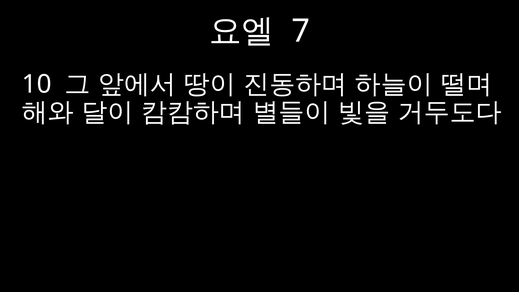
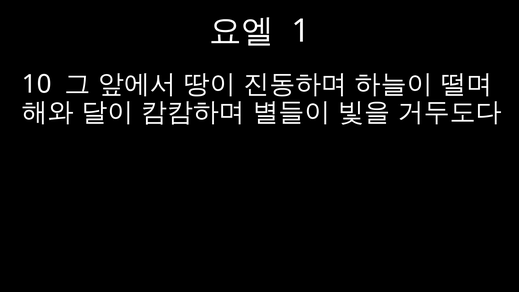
7: 7 -> 1
